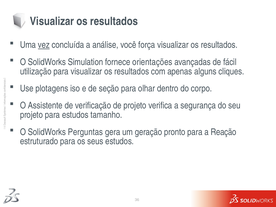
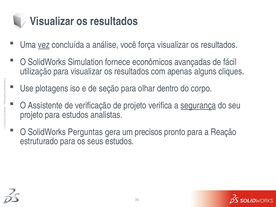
orientações: orientações -> econômicos
segurança underline: none -> present
tamanho: tamanho -> analistas
geração: geração -> precisos
